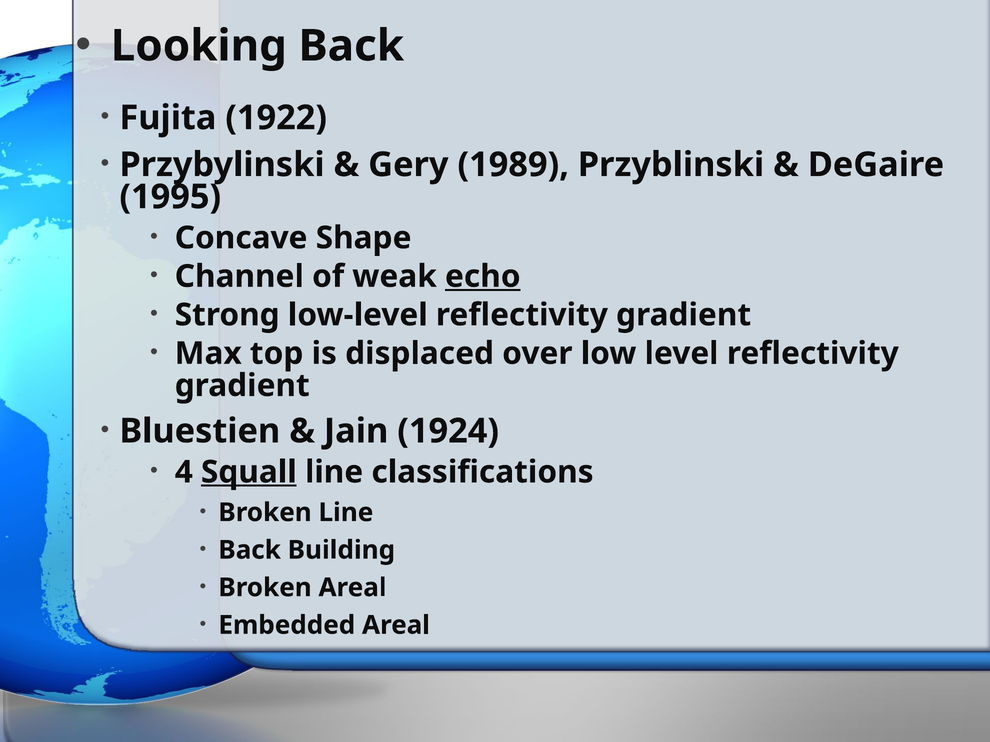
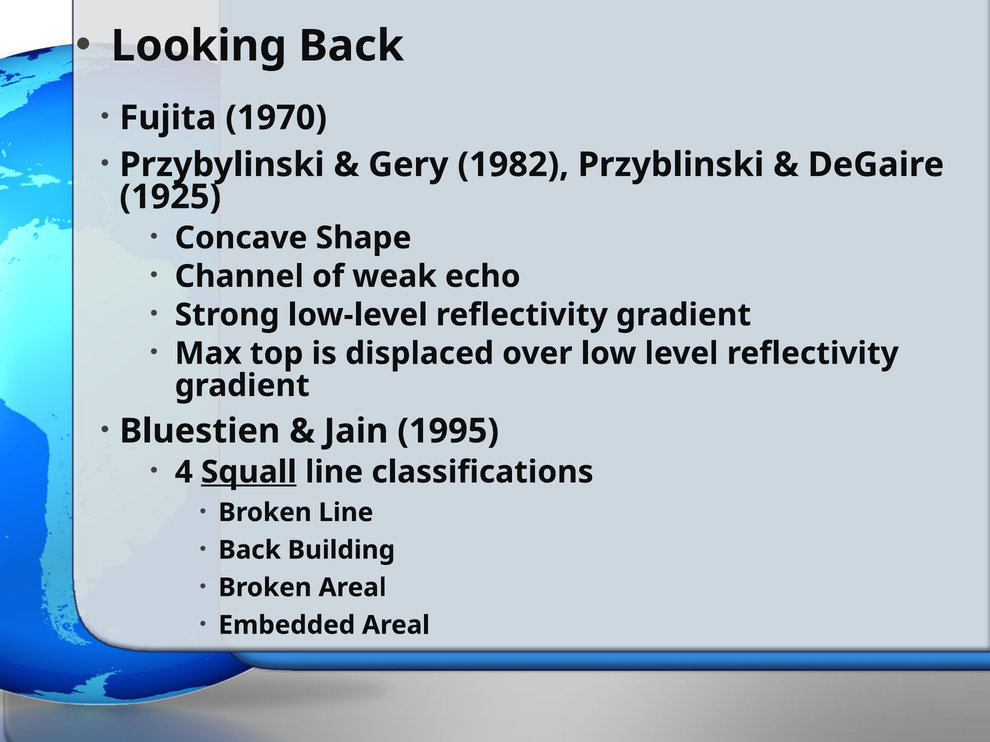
1922: 1922 -> 1970
1989: 1989 -> 1982
1995: 1995 -> 1925
echo underline: present -> none
1924: 1924 -> 1995
